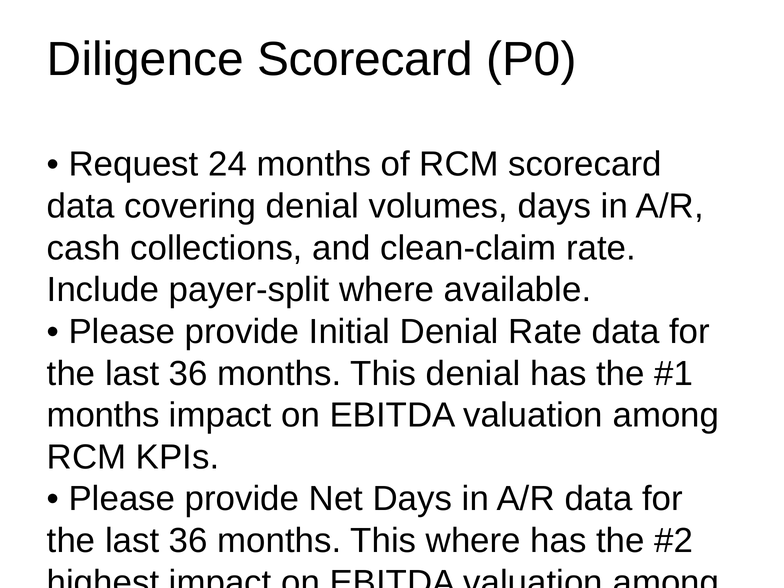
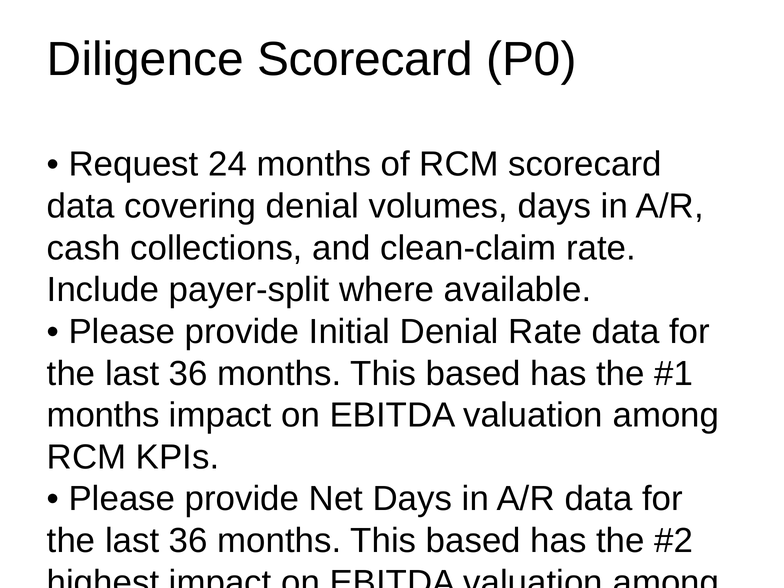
denial at (473, 374): denial -> based
where at (473, 541): where -> based
